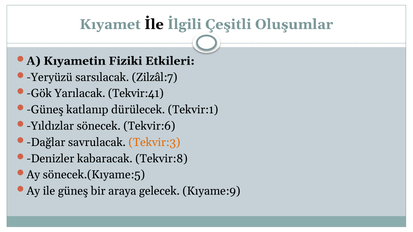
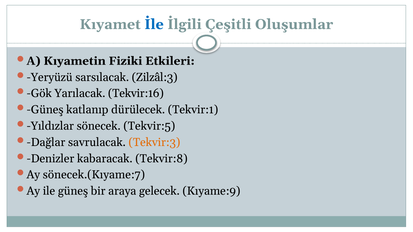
İle colour: black -> blue
Zilzâl:7: Zilzâl:7 -> Zilzâl:3
Tekvir:41: Tekvir:41 -> Tekvir:16
Tekvir:6: Tekvir:6 -> Tekvir:5
sönecek.(Kıyame:5: sönecek.(Kıyame:5 -> sönecek.(Kıyame:7
